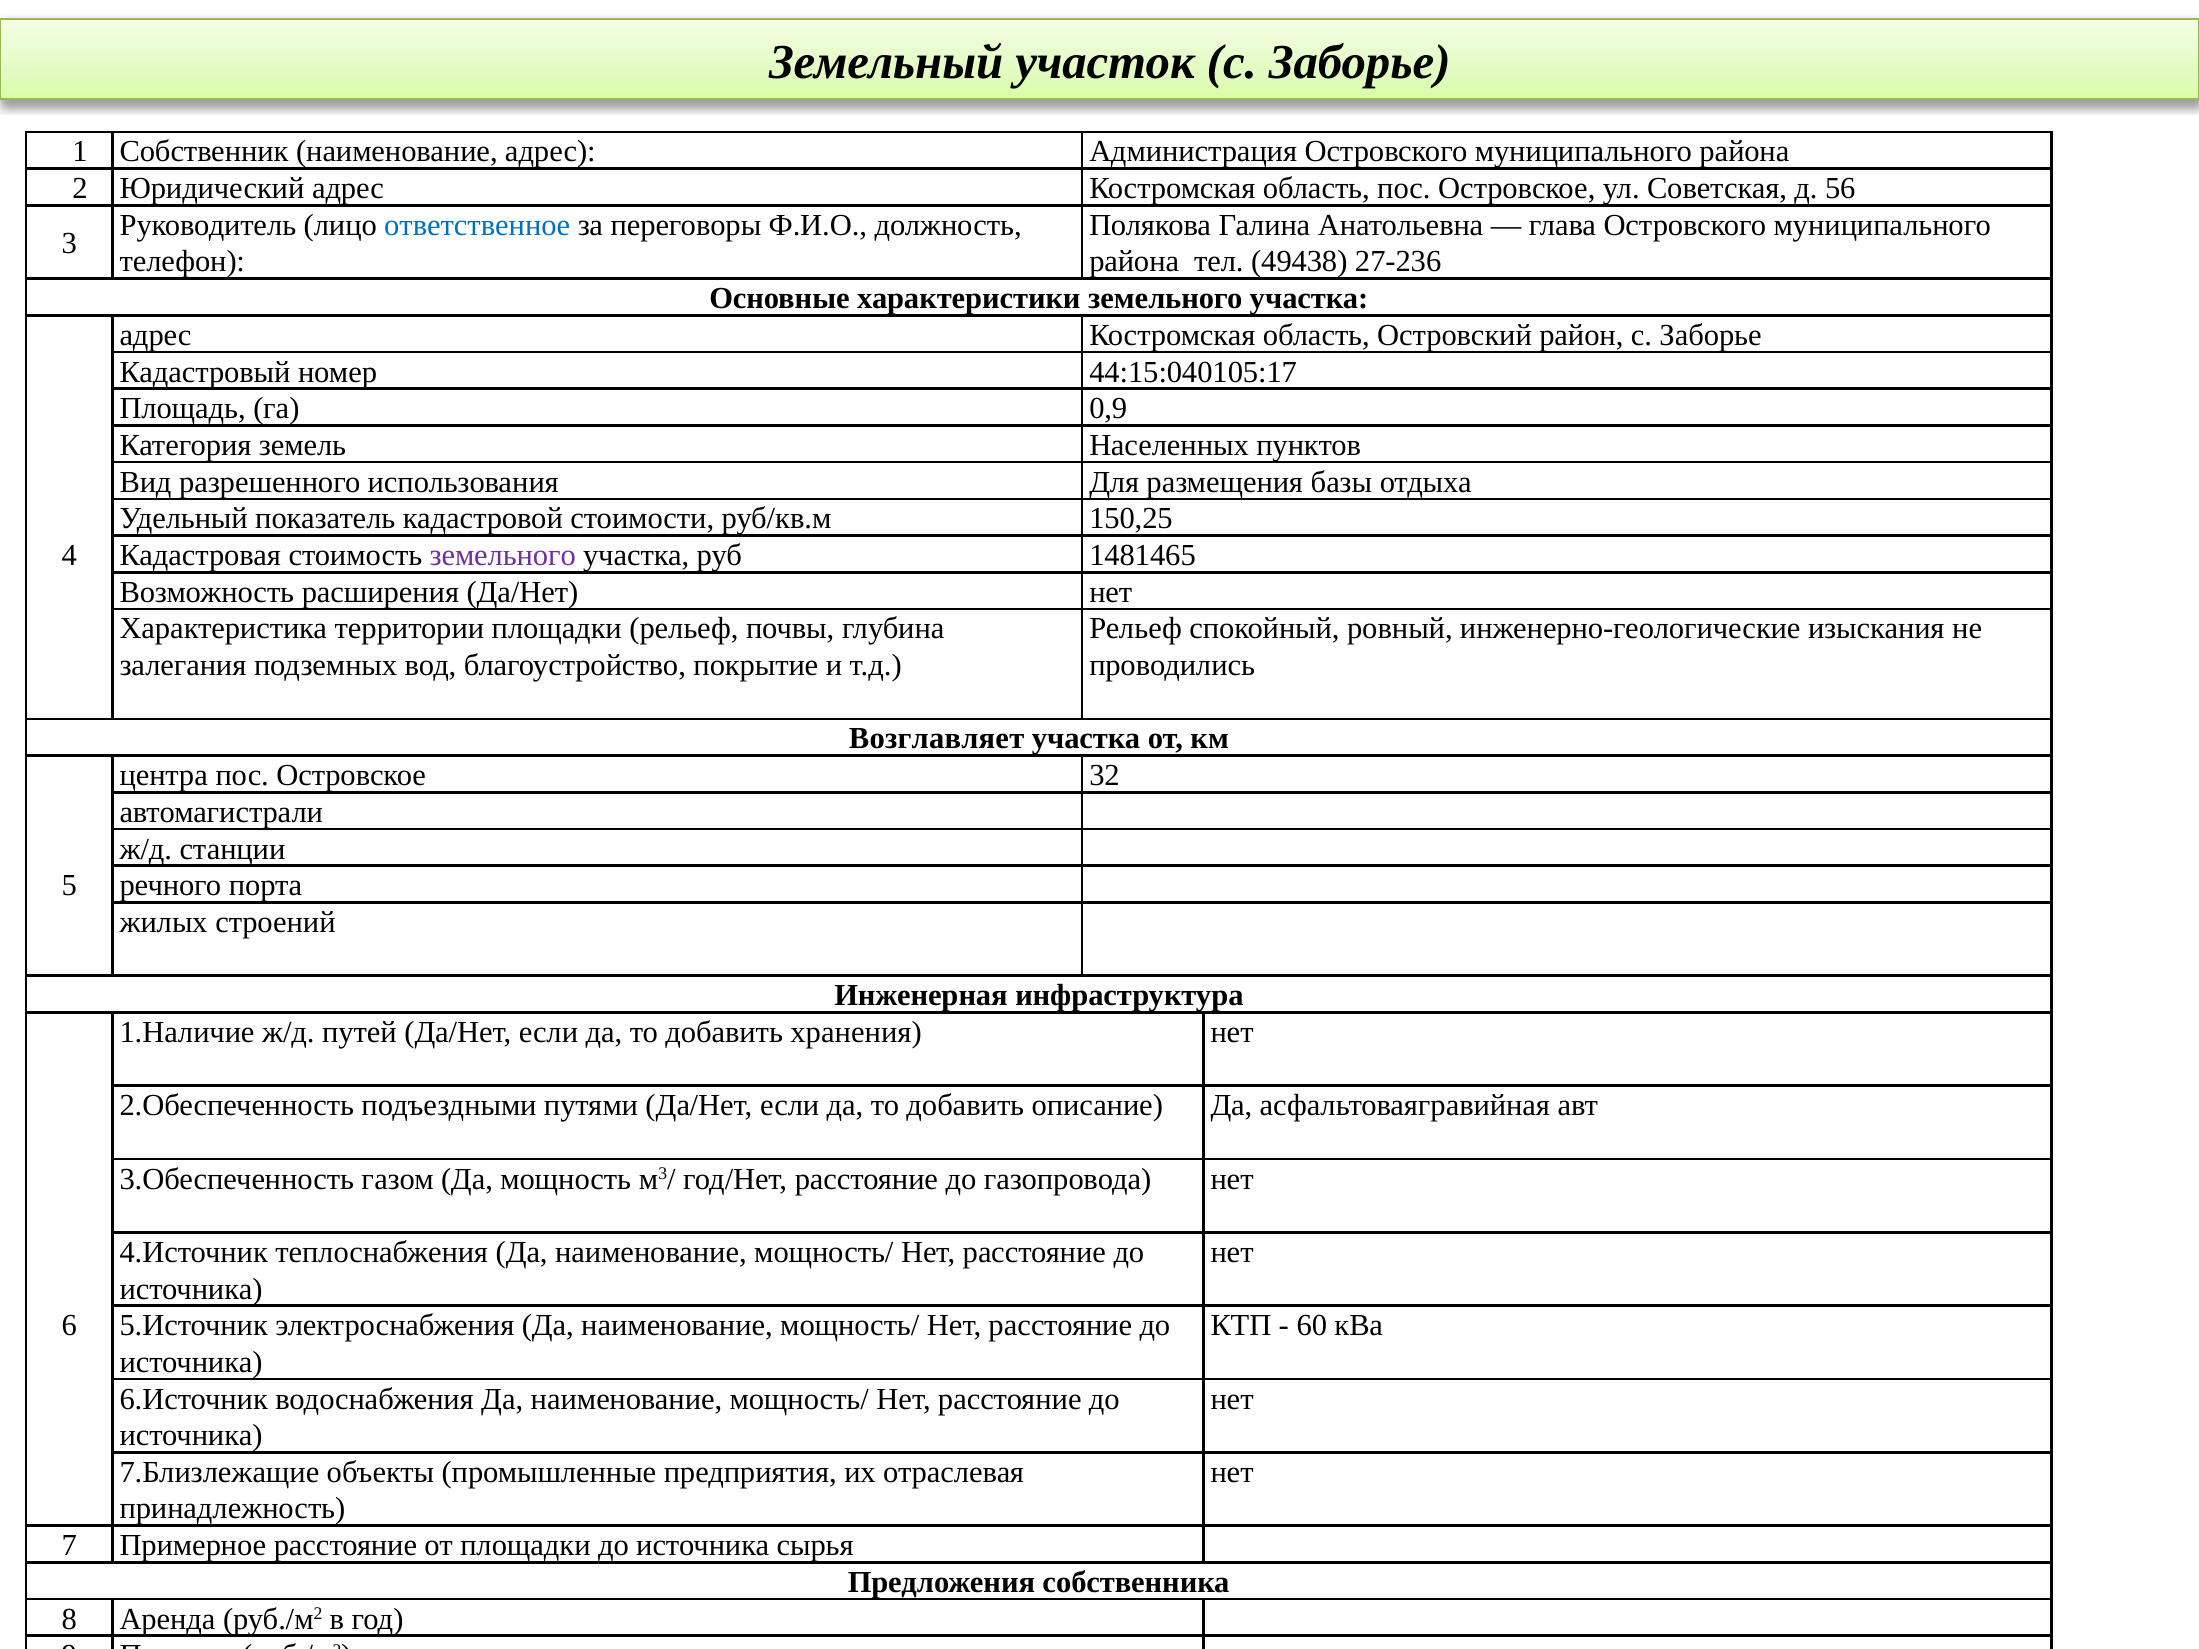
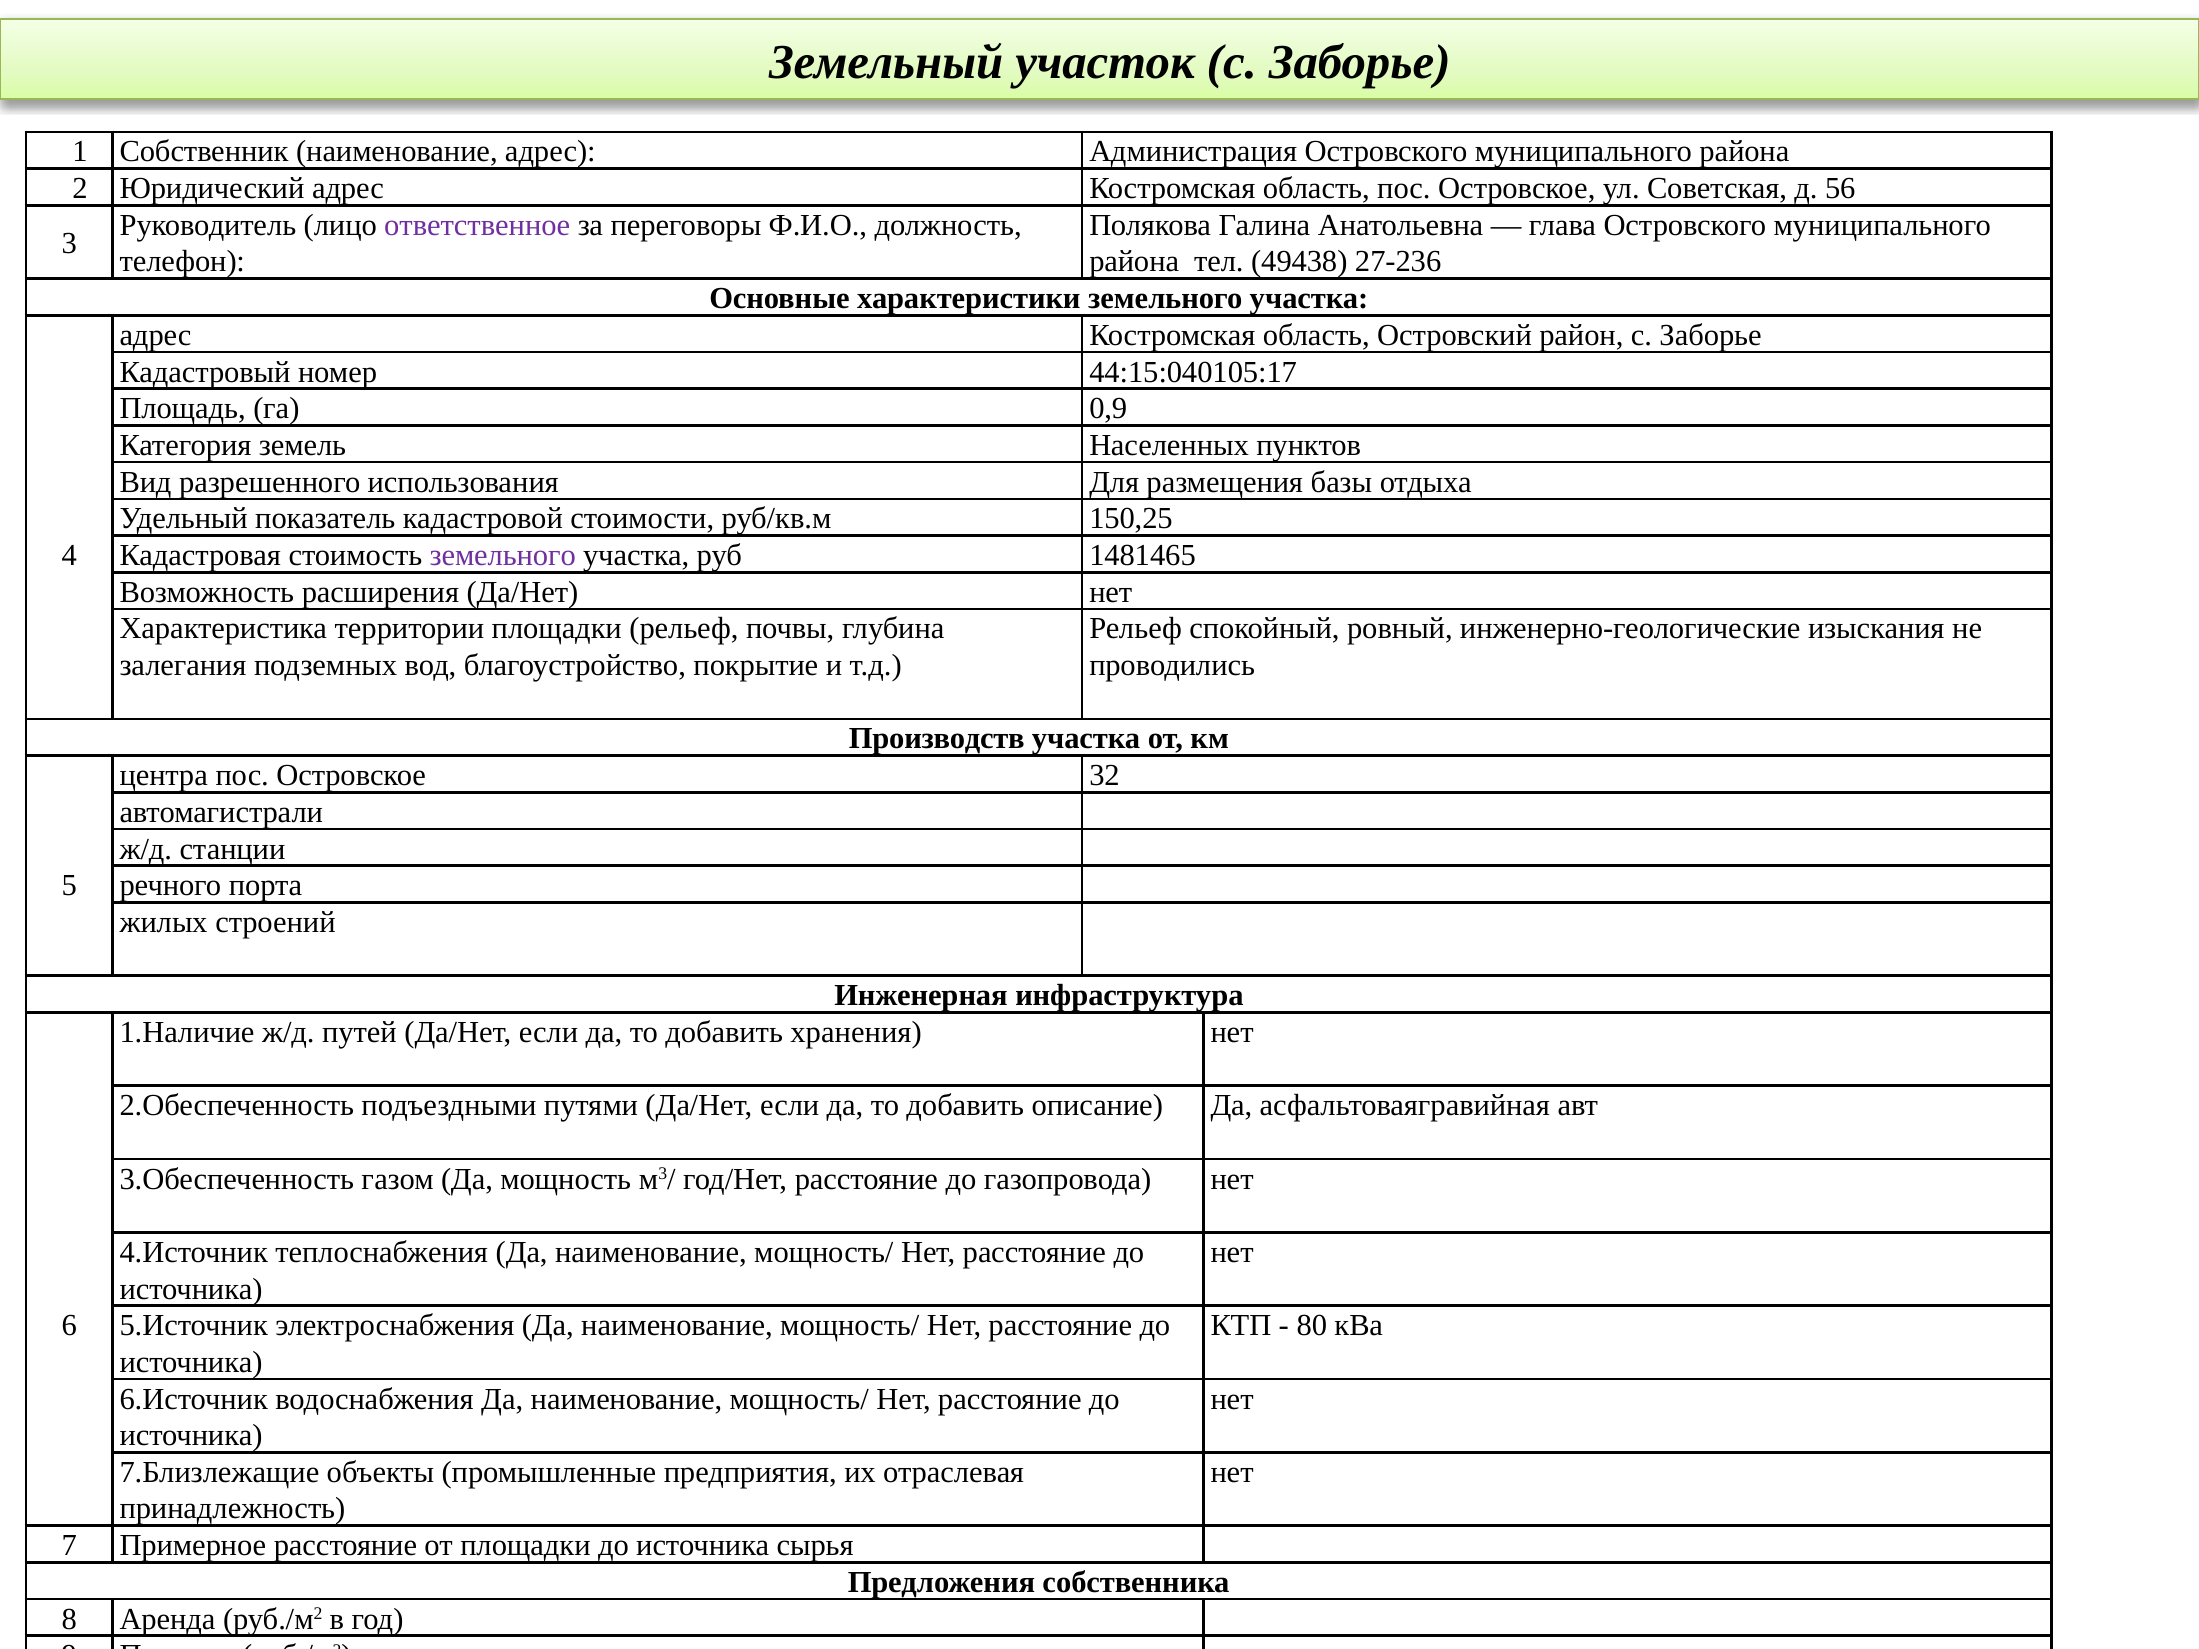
ответственное colour: blue -> purple
Возглавляет: Возглавляет -> Производств
60: 60 -> 80
